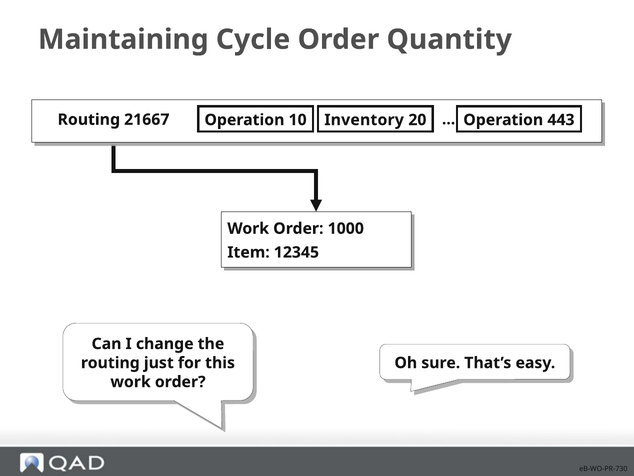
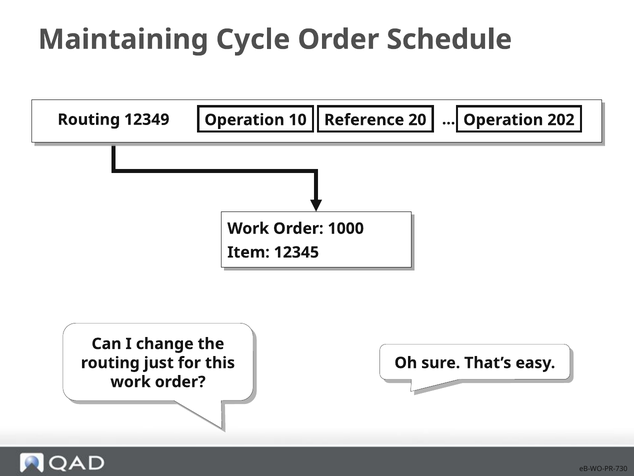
Quantity: Quantity -> Schedule
21667: 21667 -> 12349
Inventory: Inventory -> Reference
443: 443 -> 202
